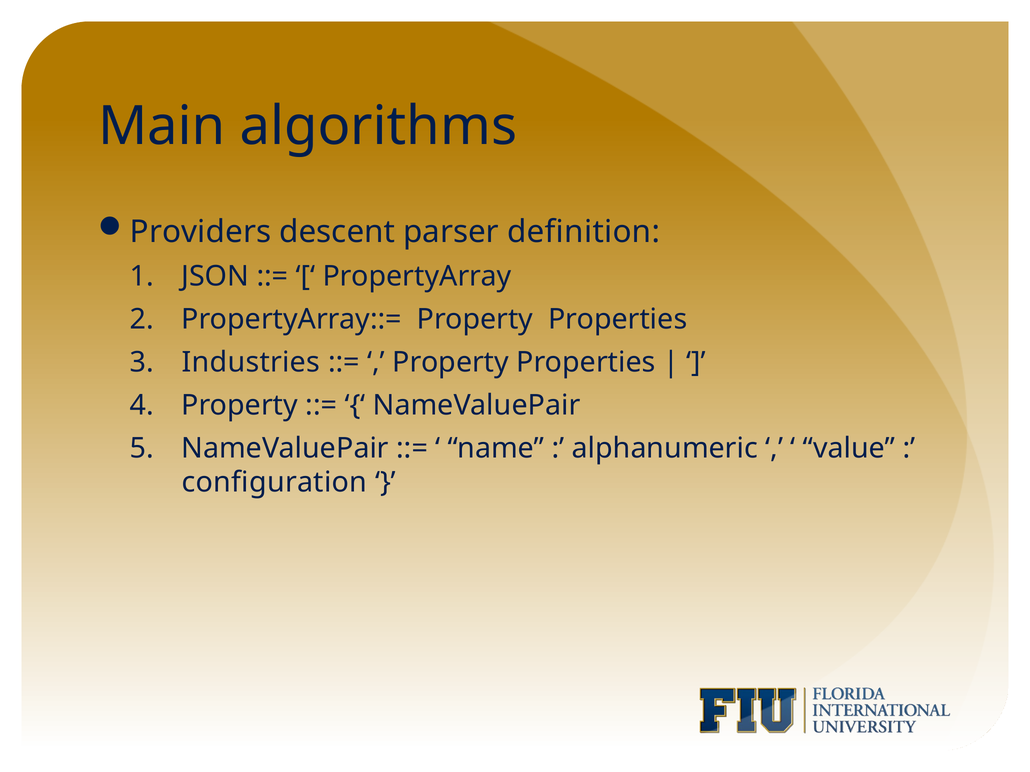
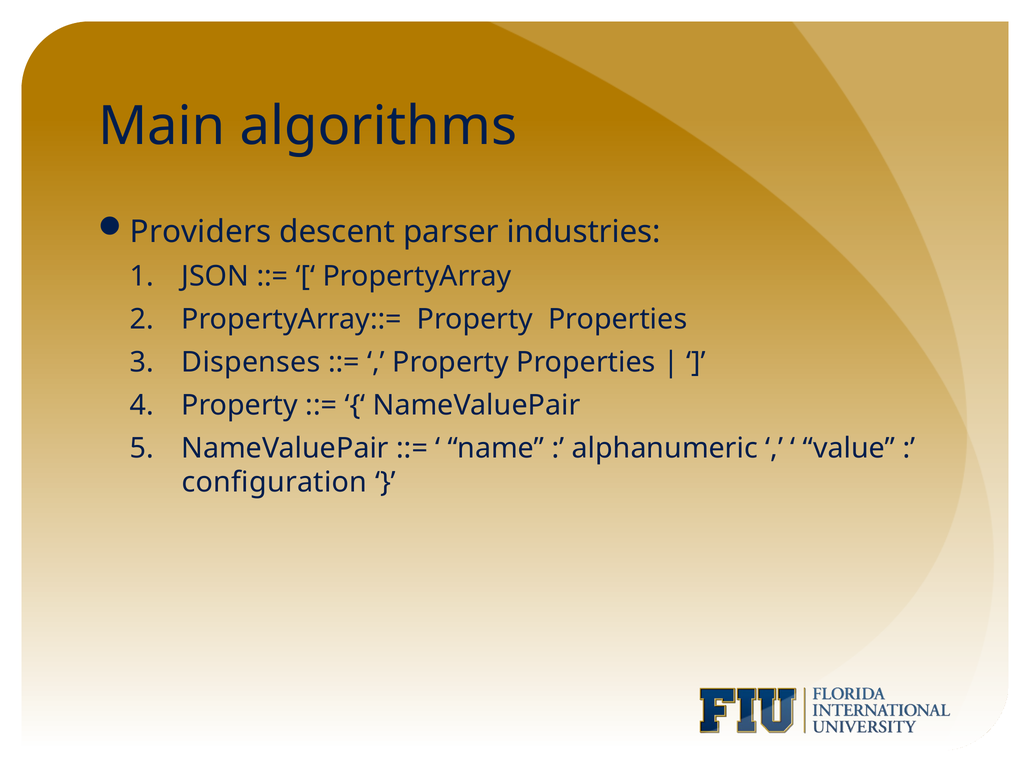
definition: definition -> industries
Industries: Industries -> Dispenses
